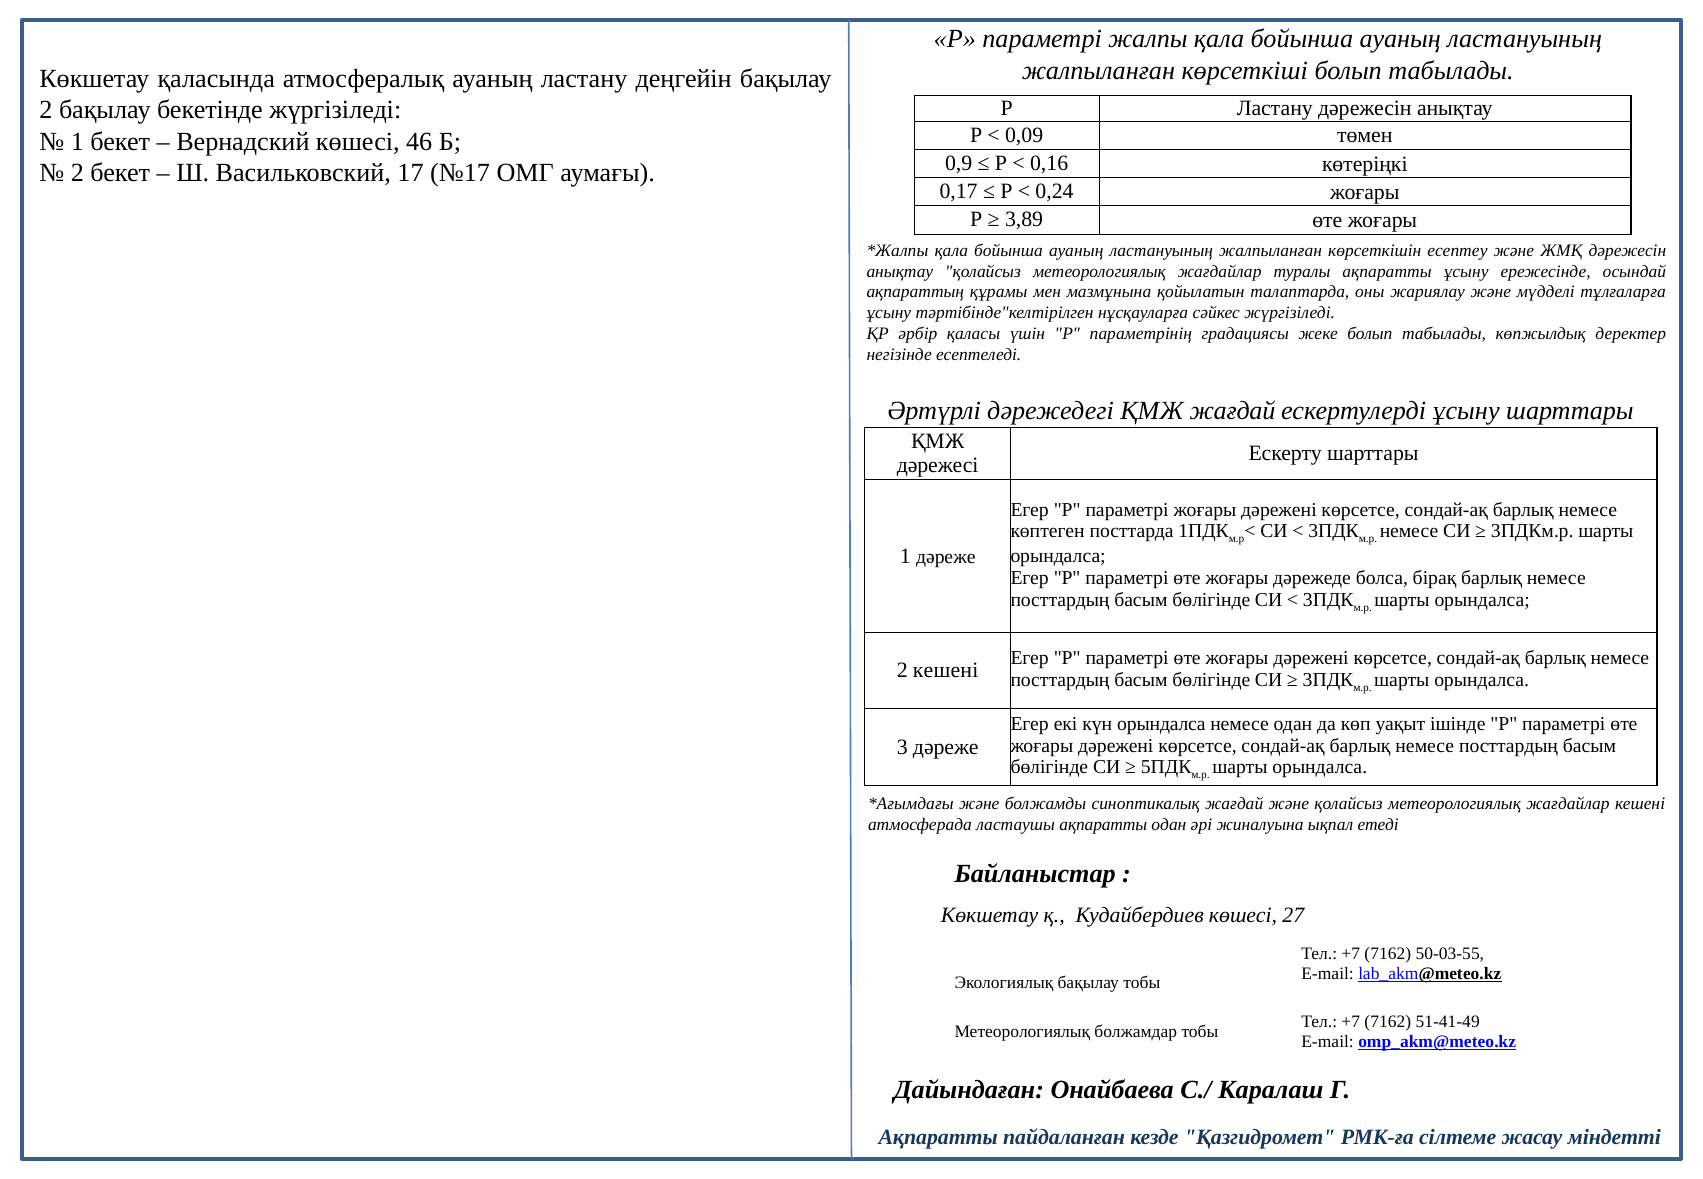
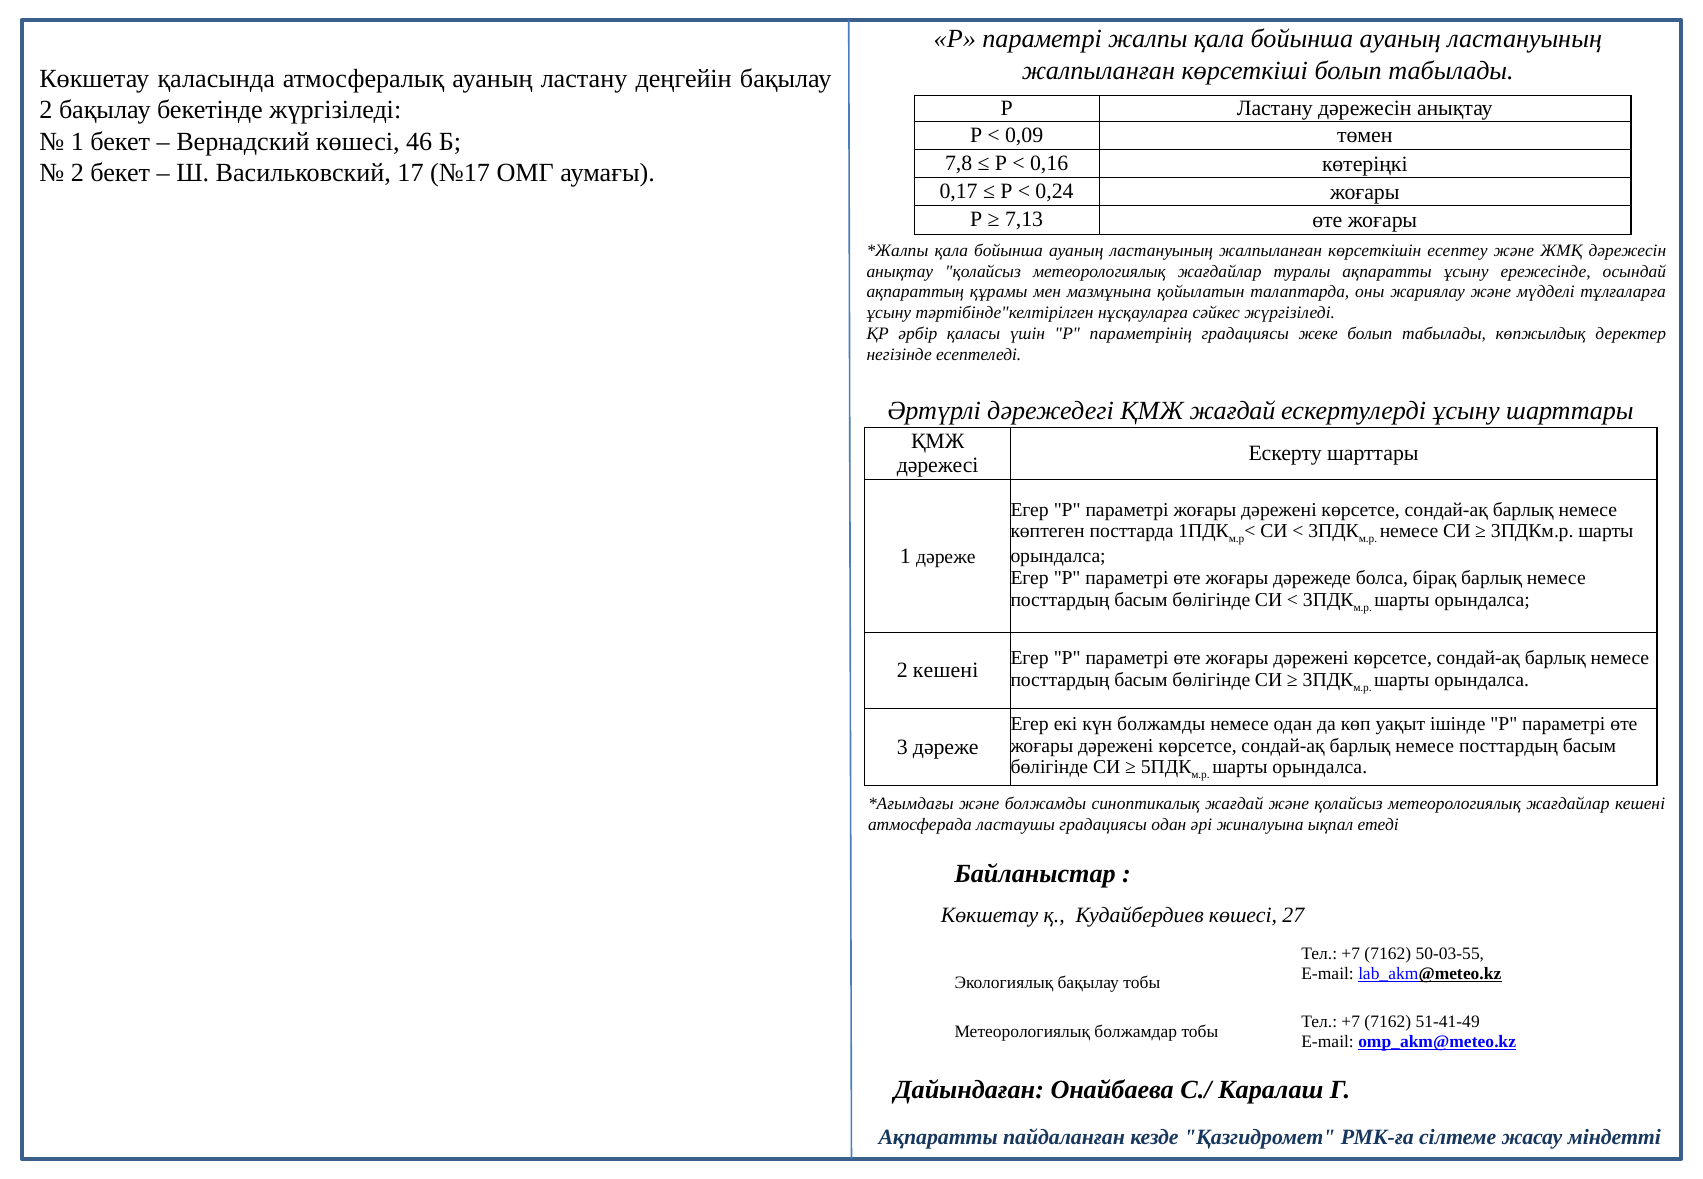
0,9: 0,9 -> 7,8
3,89: 3,89 -> 7,13
күн орындалса: орындалса -> болжамды
ластаушы ақпаратты: ақпаратты -> градациясы
